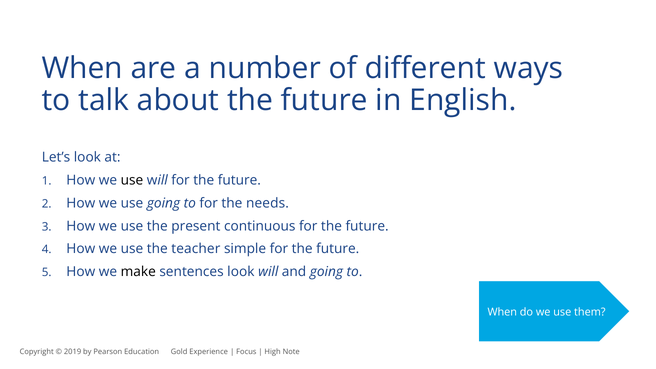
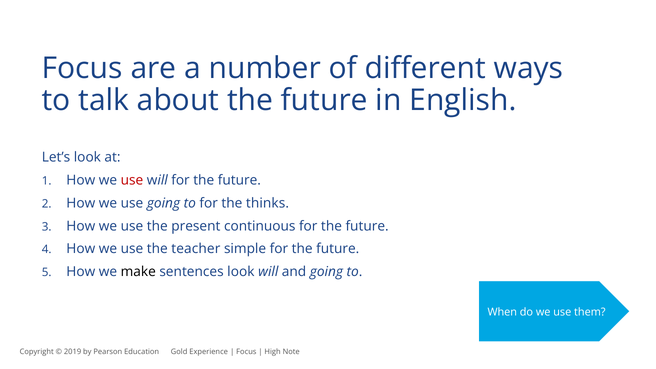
When at (82, 68): When -> Focus
use at (132, 180) colour: black -> red
needs: needs -> thinks
